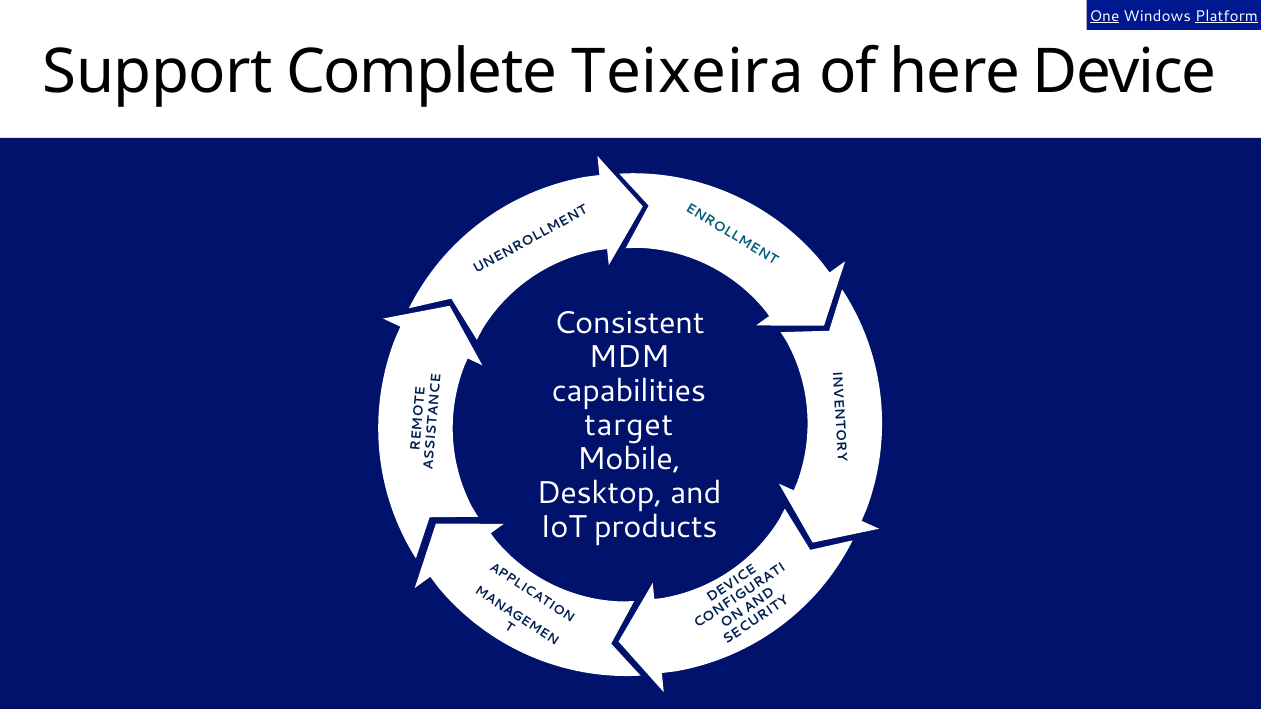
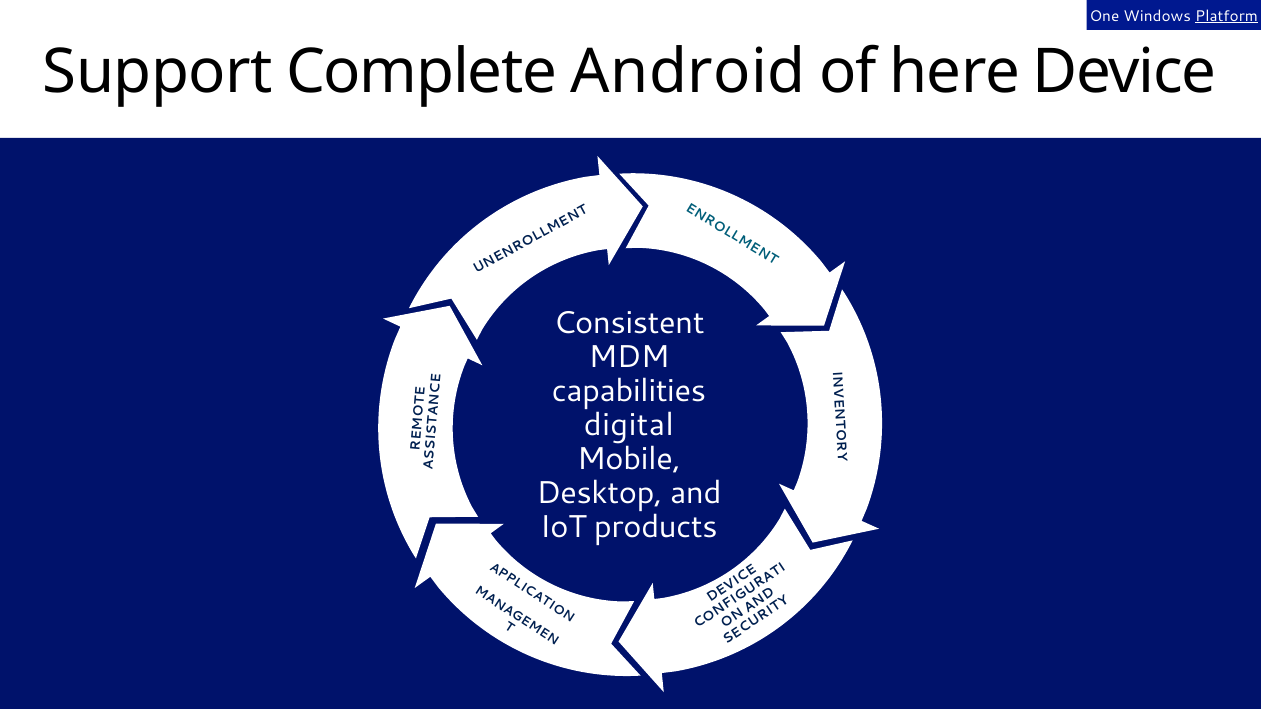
One underline: present -> none
Teixeira: Teixeira -> Android
target: target -> digital
